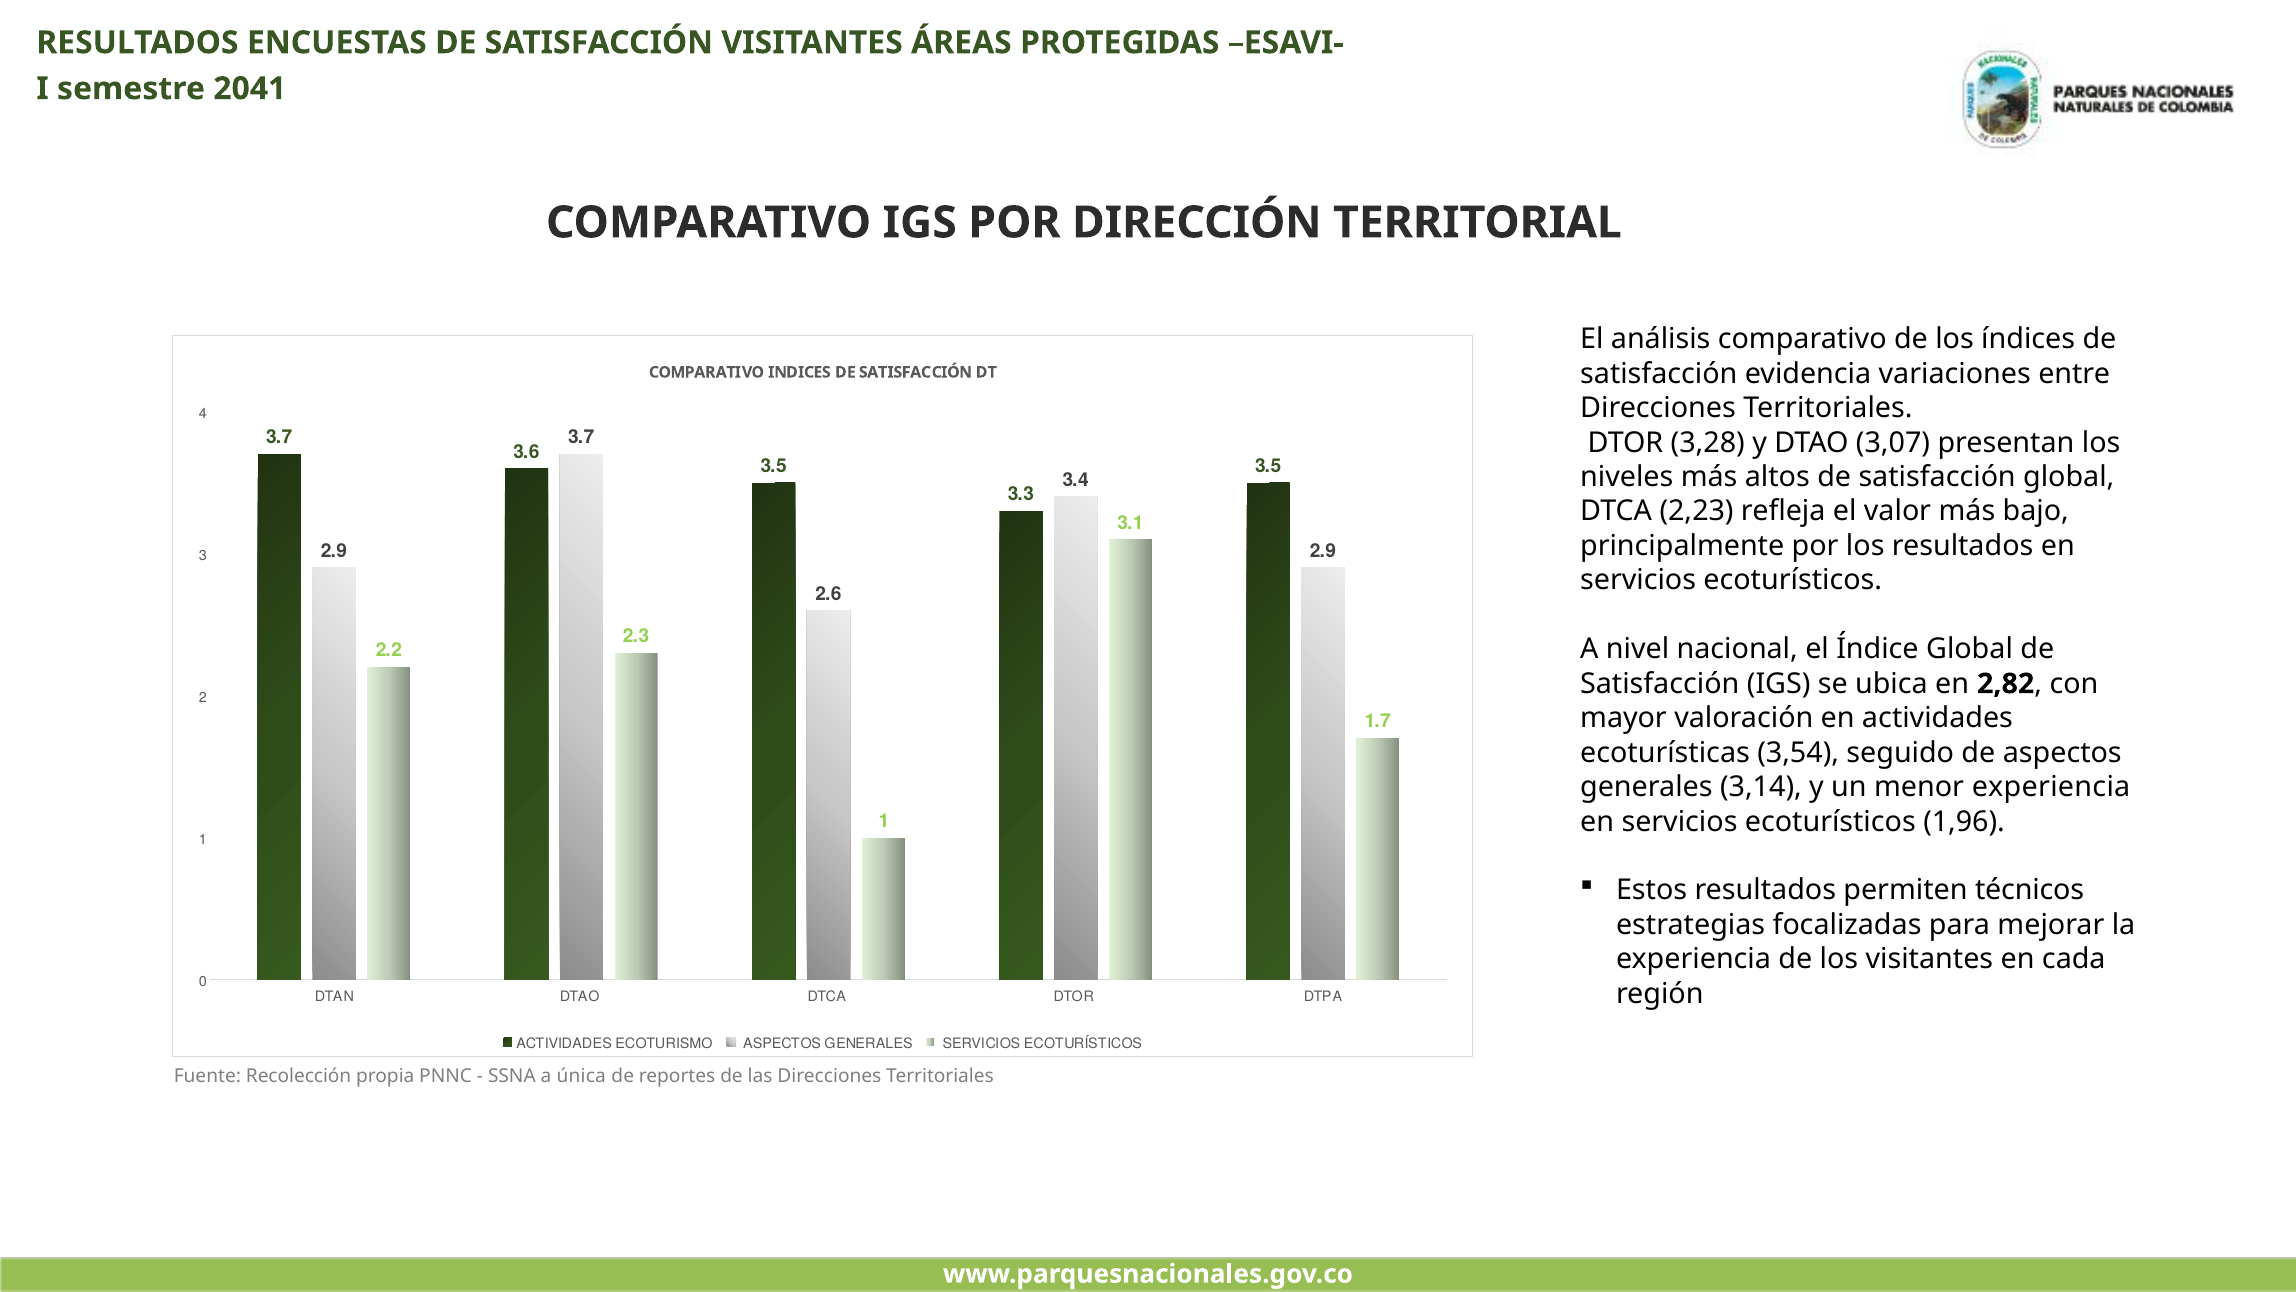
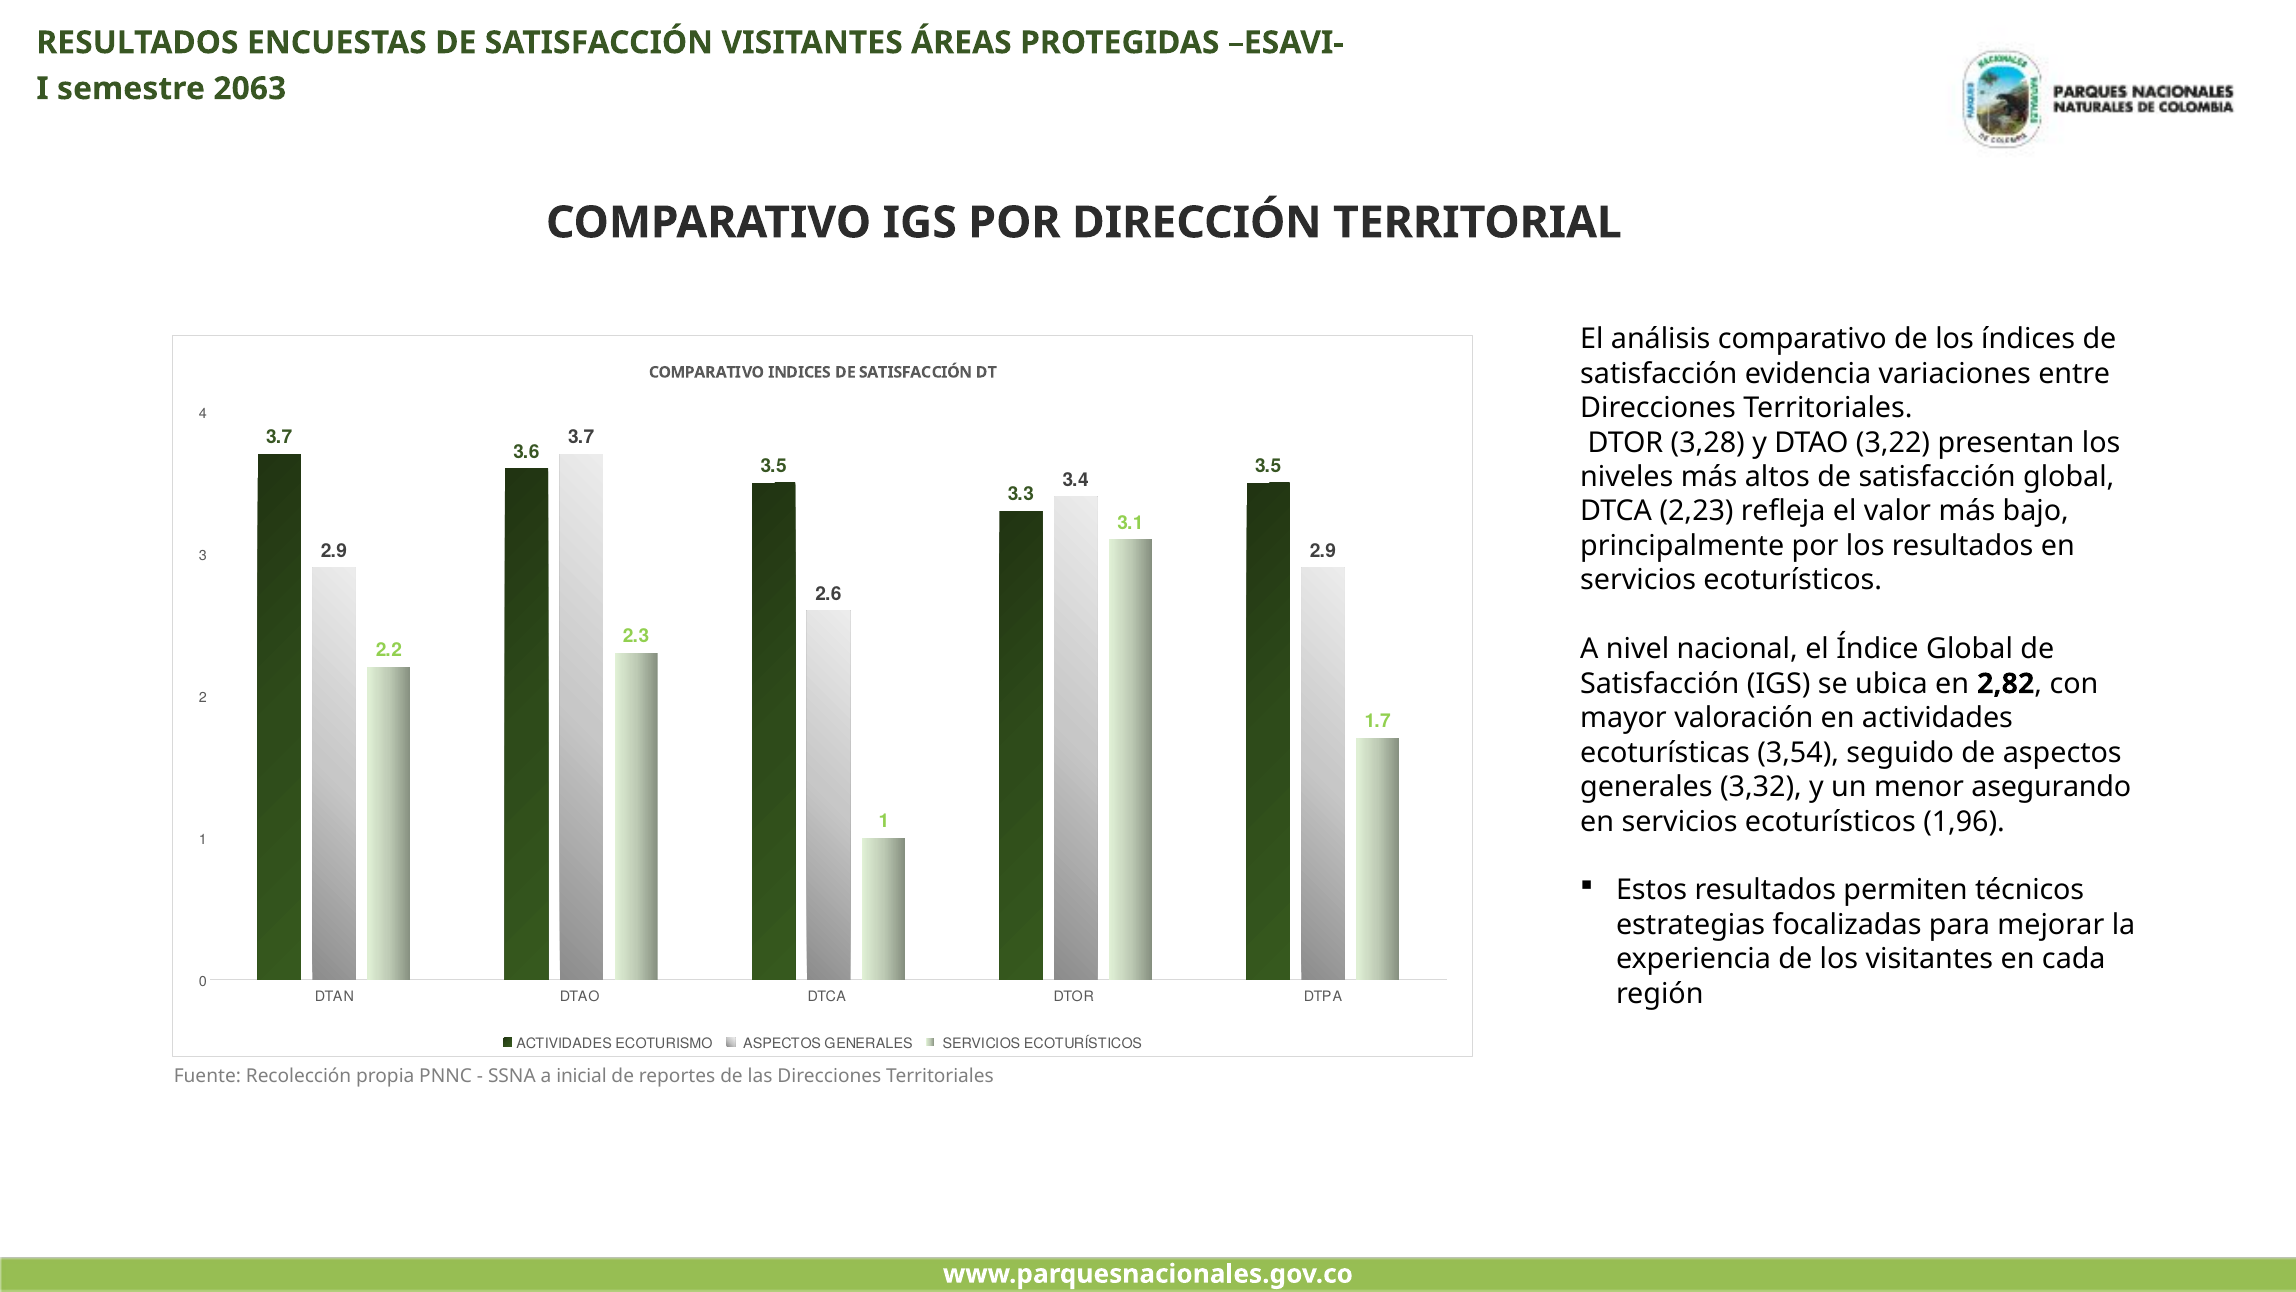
2041: 2041 -> 2063
3,07: 3,07 -> 3,22
3,14: 3,14 -> 3,32
menor experiencia: experiencia -> asegurando
única: única -> inicial
